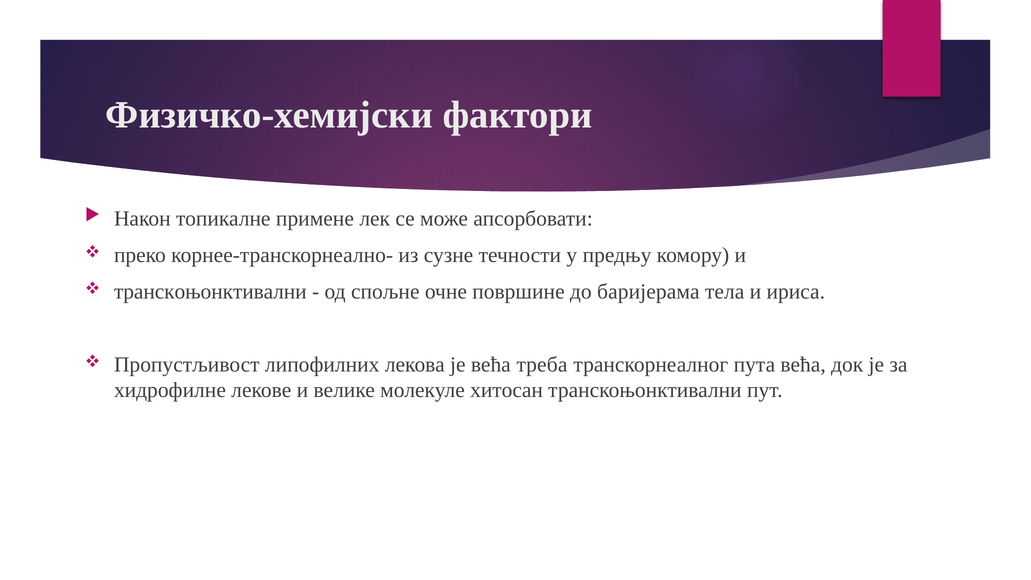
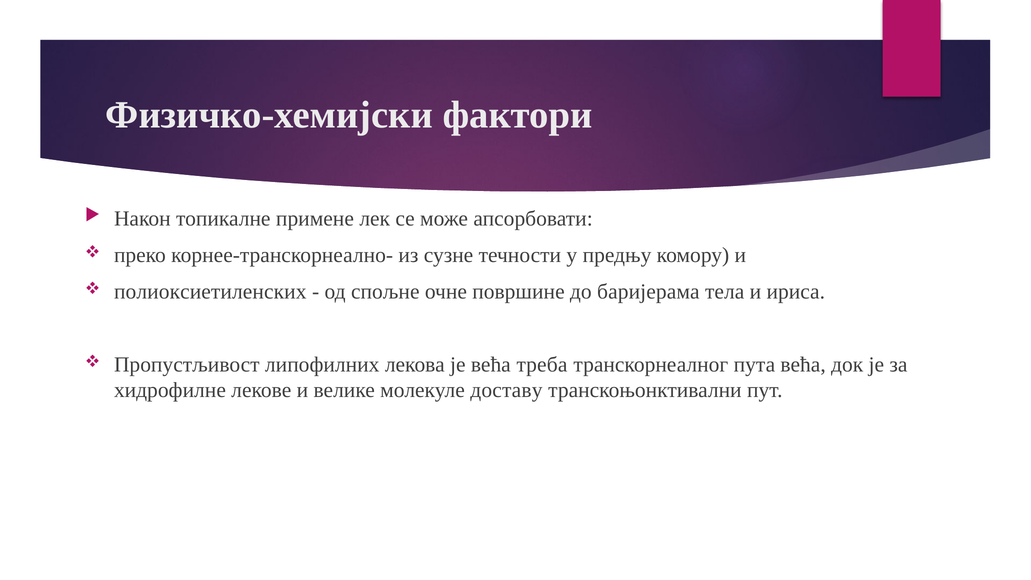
транскоњонктивални at (210, 291): транскоњонктивални -> полиоксиетиленских
хитосан: хитосан -> доставу
